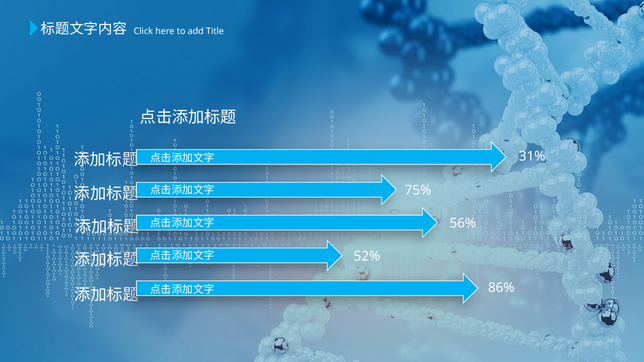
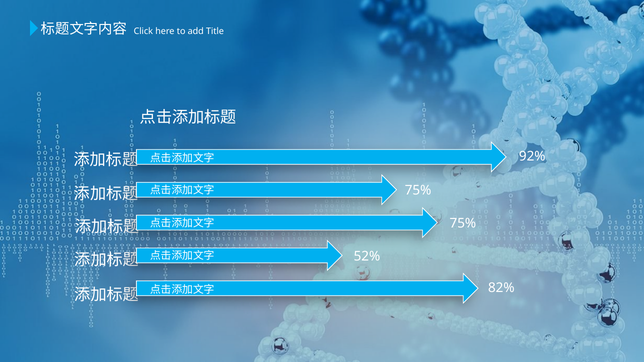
31%: 31% -> 92%
56% at (463, 223): 56% -> 75%
86%: 86% -> 82%
